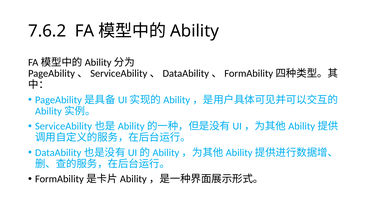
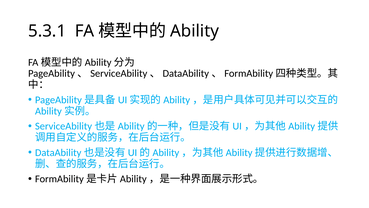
7.6.2: 7.6.2 -> 5.3.1
